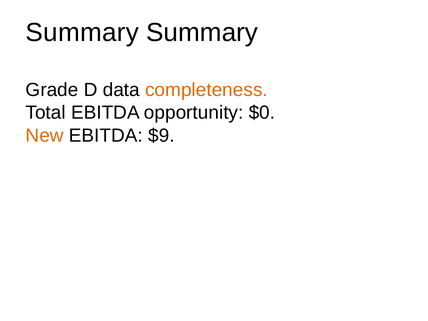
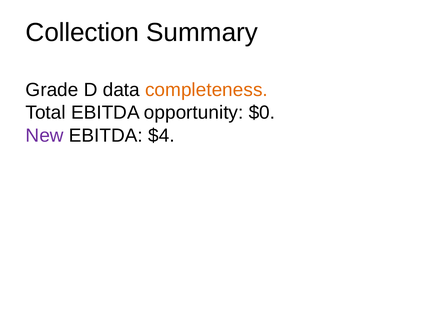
Summary at (82, 32): Summary -> Collection
New colour: orange -> purple
$9: $9 -> $4
